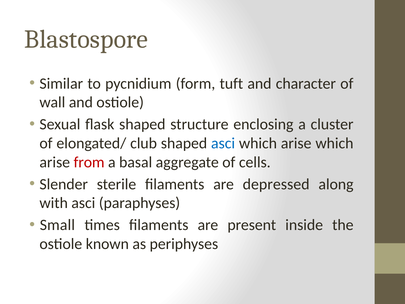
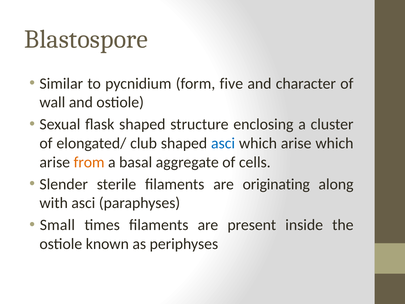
tuft: tuft -> five
from colour: red -> orange
depressed: depressed -> originating
